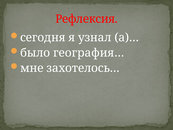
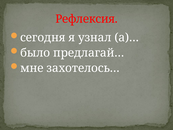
география…: география… -> предлагай…
